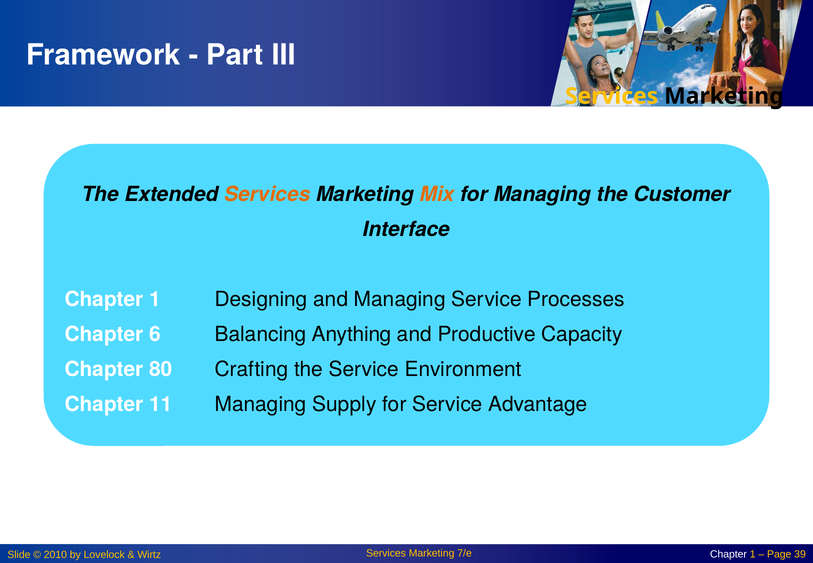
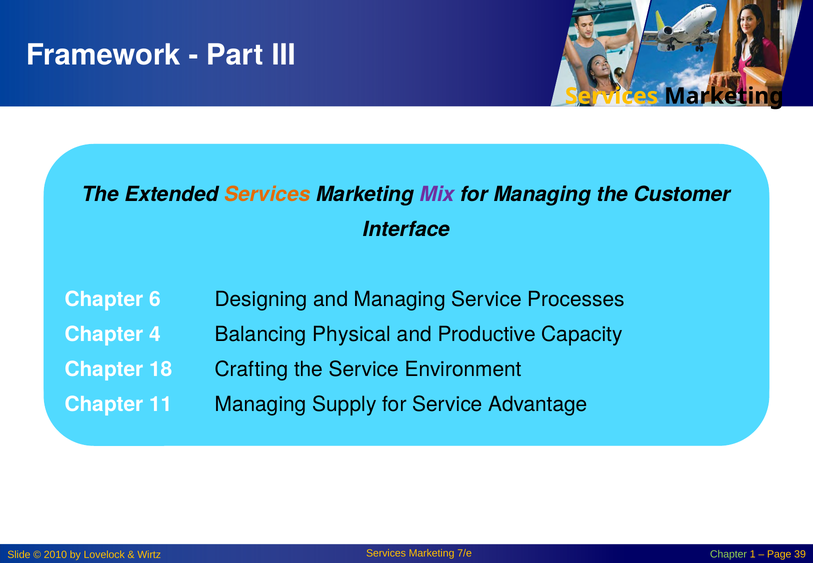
Mix colour: orange -> purple
1 at (155, 299): 1 -> 6
6: 6 -> 4
Anything: Anything -> Physical
80: 80 -> 18
Chapter at (728, 555) colour: white -> light green
